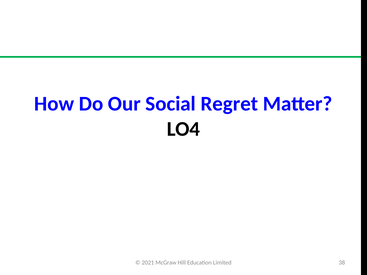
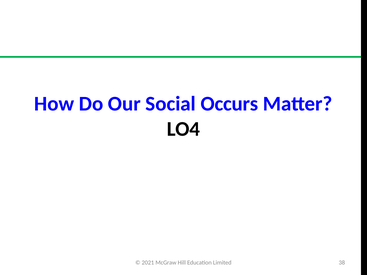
Regret: Regret -> Occurs
